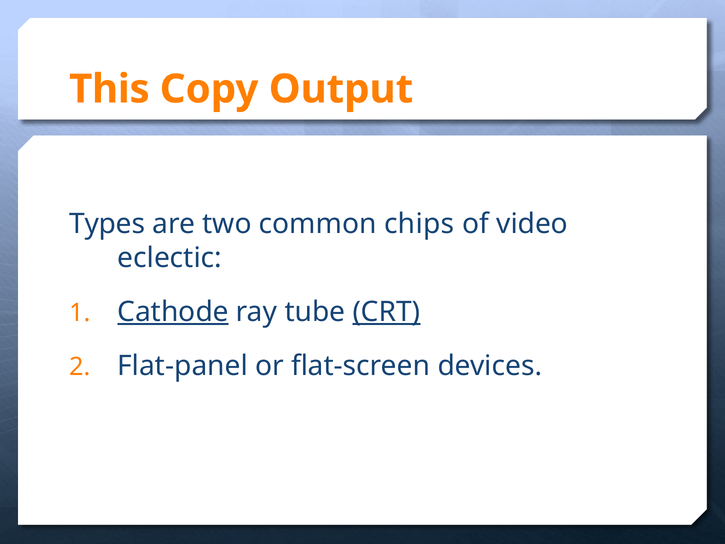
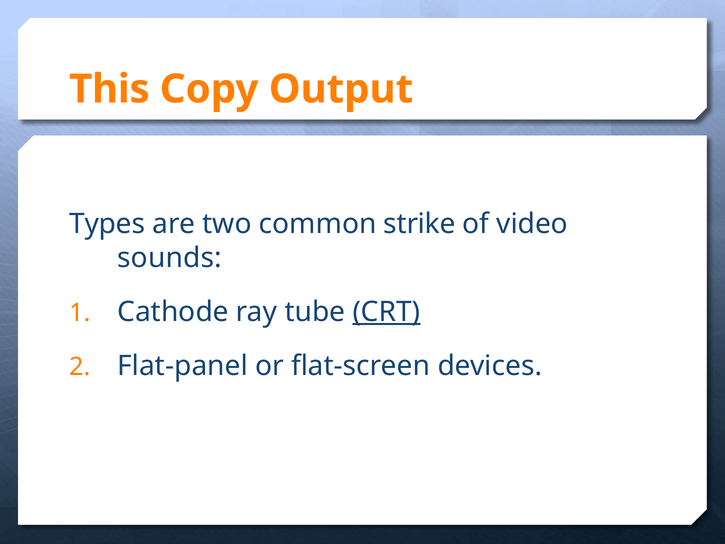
chips: chips -> strike
eclectic: eclectic -> sounds
Cathode underline: present -> none
